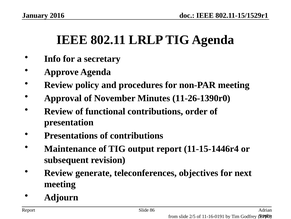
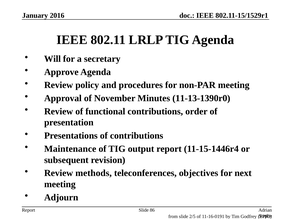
Info: Info -> Will
11-26-1390r0: 11-26-1390r0 -> 11-13-1390r0
generate: generate -> methods
